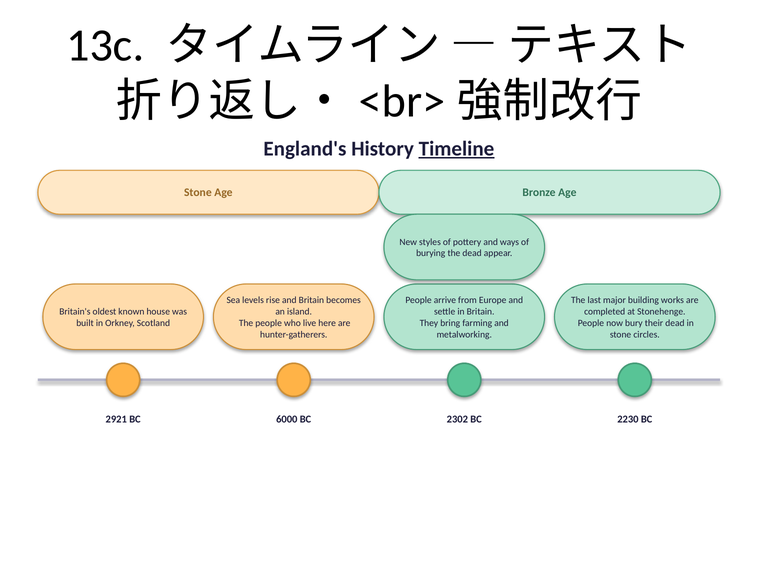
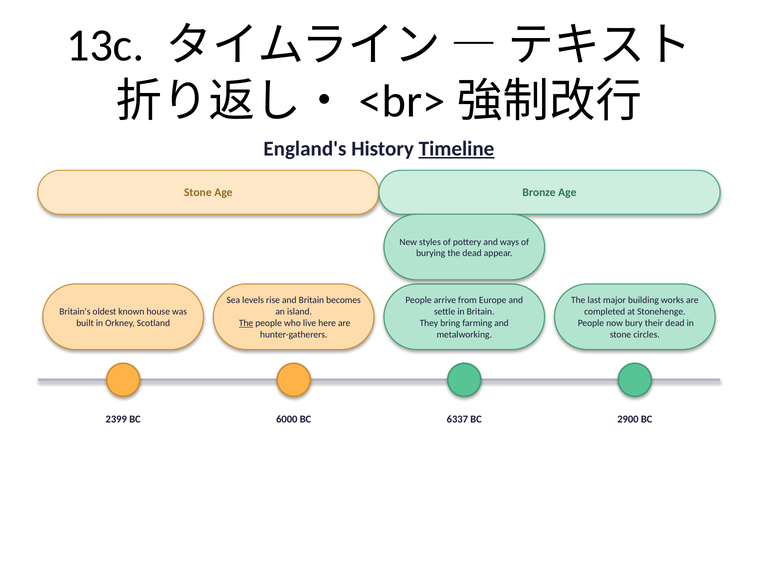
The at (246, 323) underline: none -> present
2921: 2921 -> 2399
2302: 2302 -> 6337
2230: 2230 -> 2900
